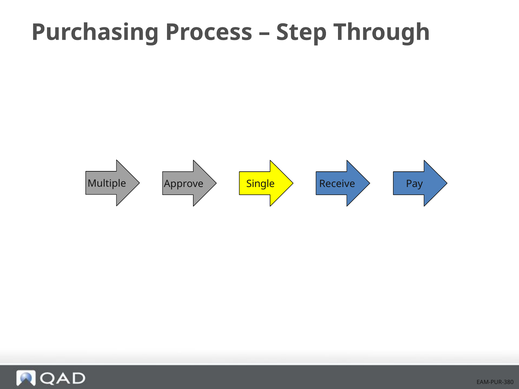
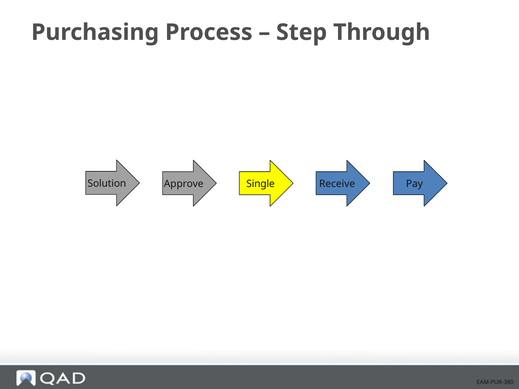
Multiple: Multiple -> Solution
